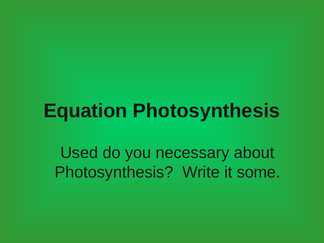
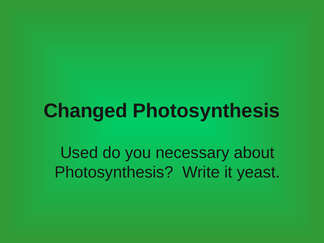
Equation: Equation -> Changed
some: some -> yeast
